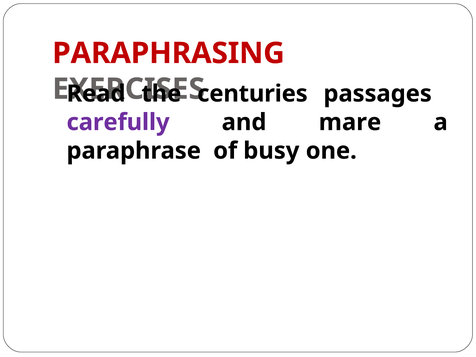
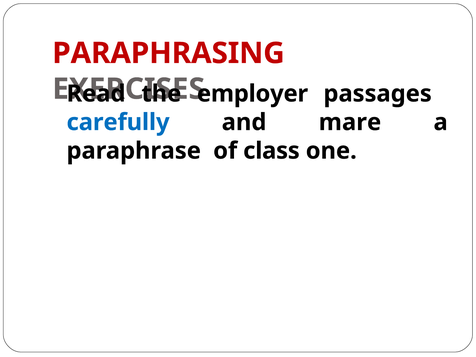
centuries: centuries -> employer
carefully colour: purple -> blue
busy: busy -> class
